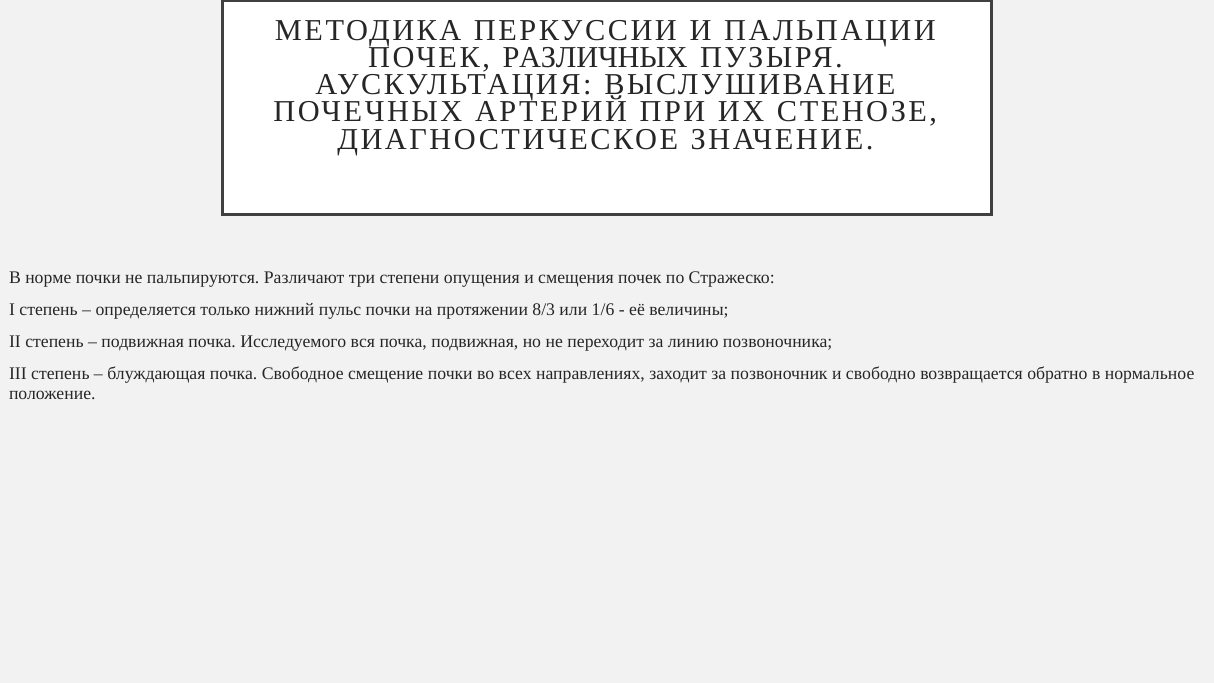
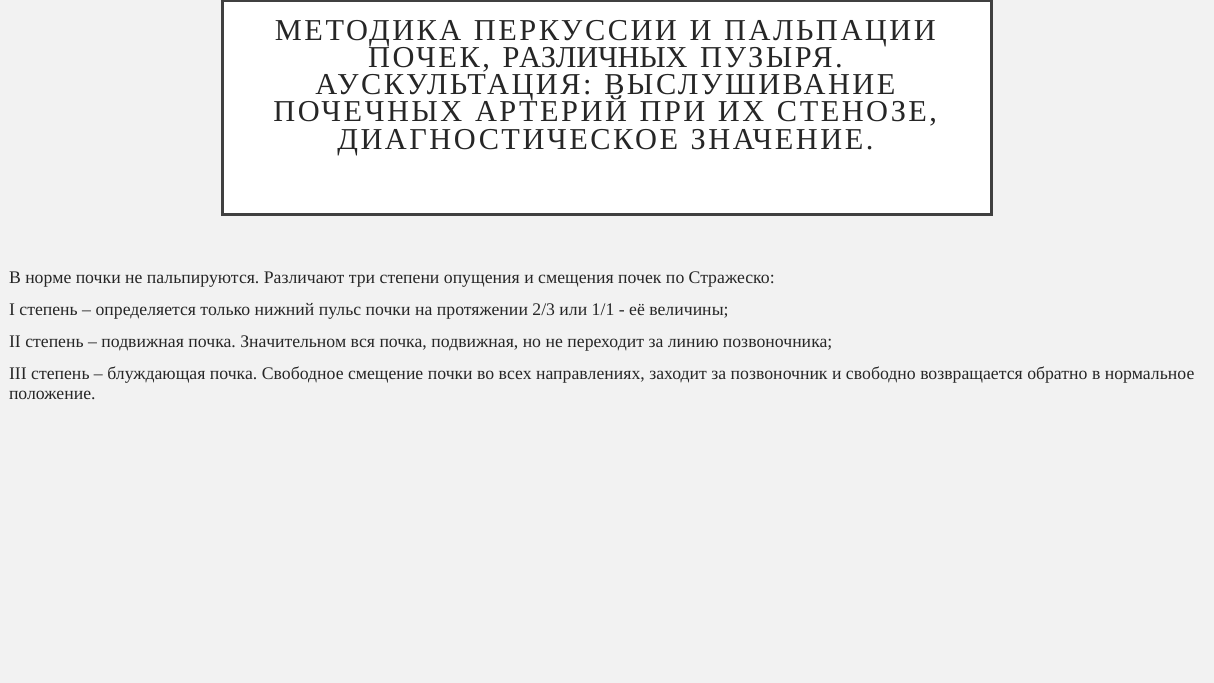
8/3: 8/3 -> 2/3
1/6: 1/6 -> 1/1
Исследуемого: Исследуемого -> Значительном
